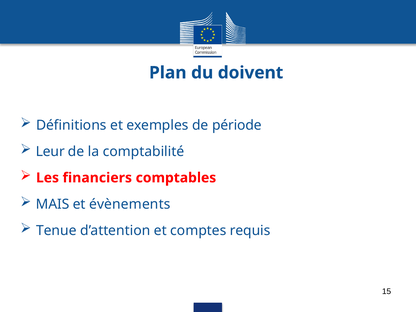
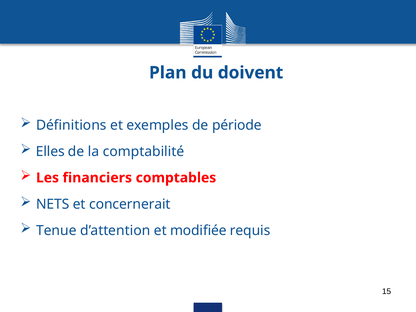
Leur: Leur -> Elles
MAIS: MAIS -> NETS
évènements: évènements -> concernerait
comptes: comptes -> modifiée
